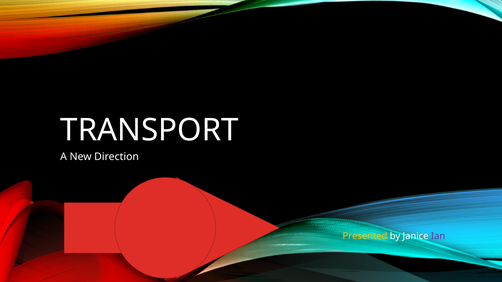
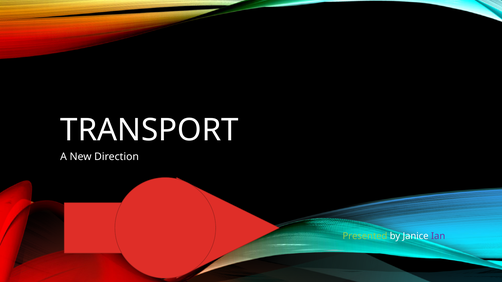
Presented colour: yellow -> light green
